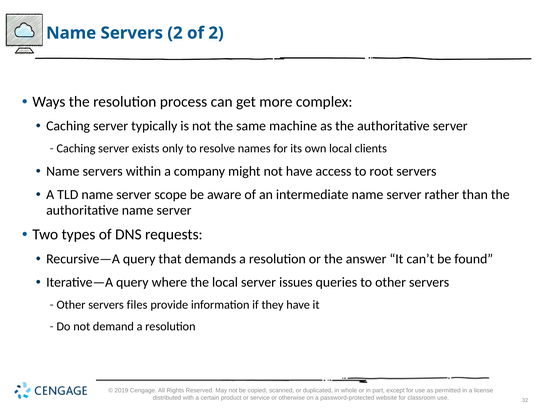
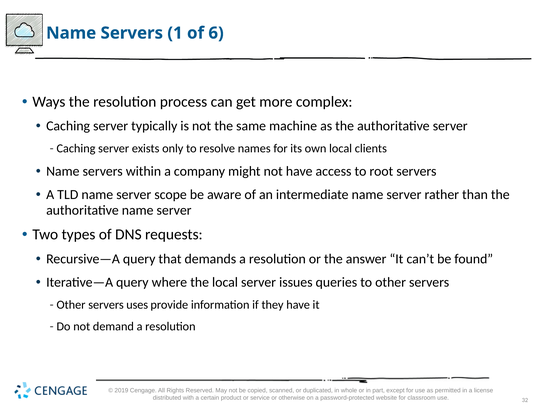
Servers 2: 2 -> 1
of 2: 2 -> 6
files: files -> uses
